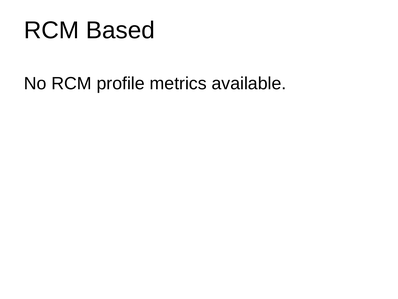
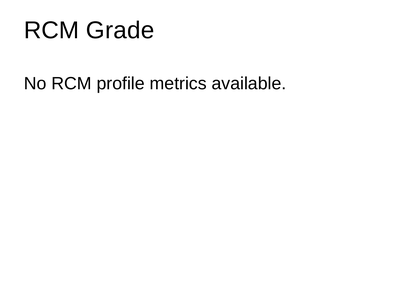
Based: Based -> Grade
